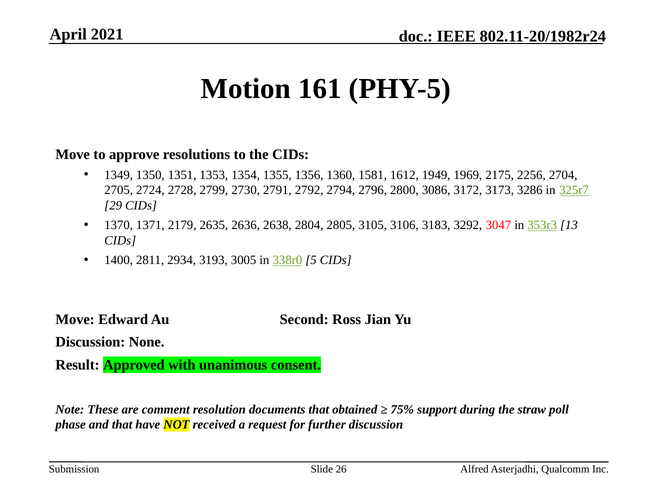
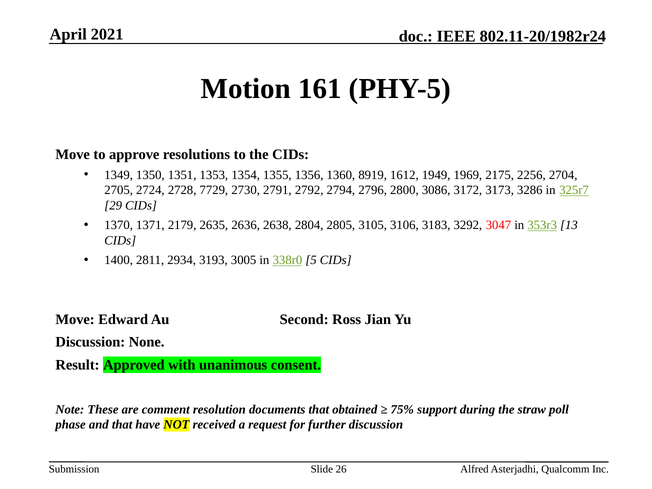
1581: 1581 -> 8919
2799: 2799 -> 7729
